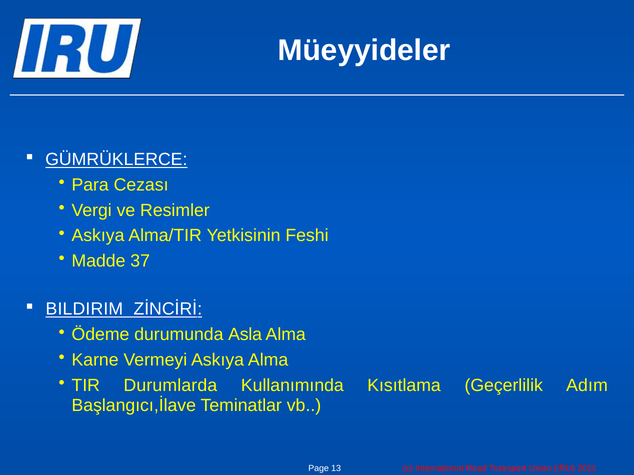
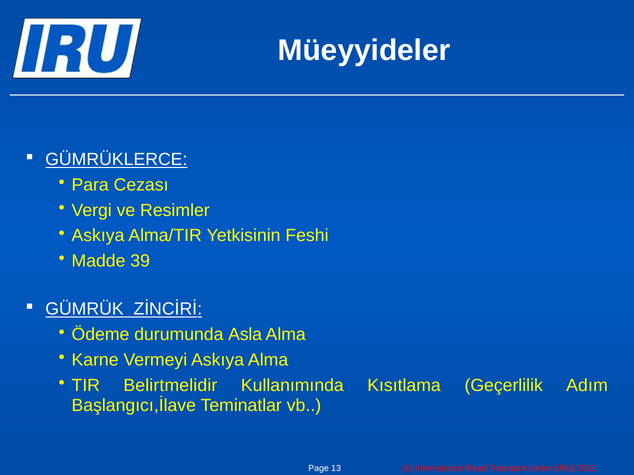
37: 37 -> 39
BILDIRIM: BILDIRIM -> GÜMRÜK
Durumlarda: Durumlarda -> Belirtmelidir
